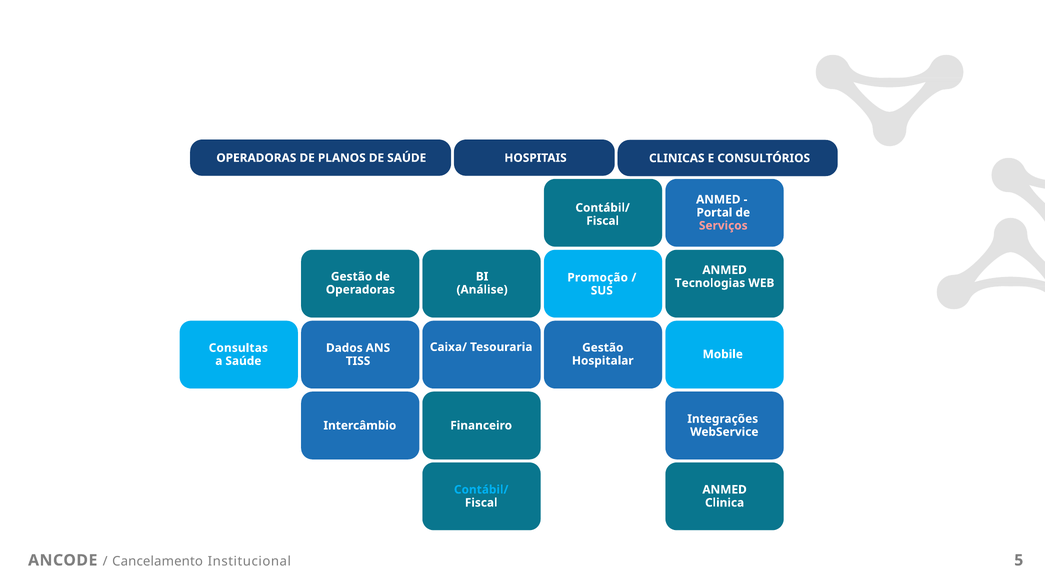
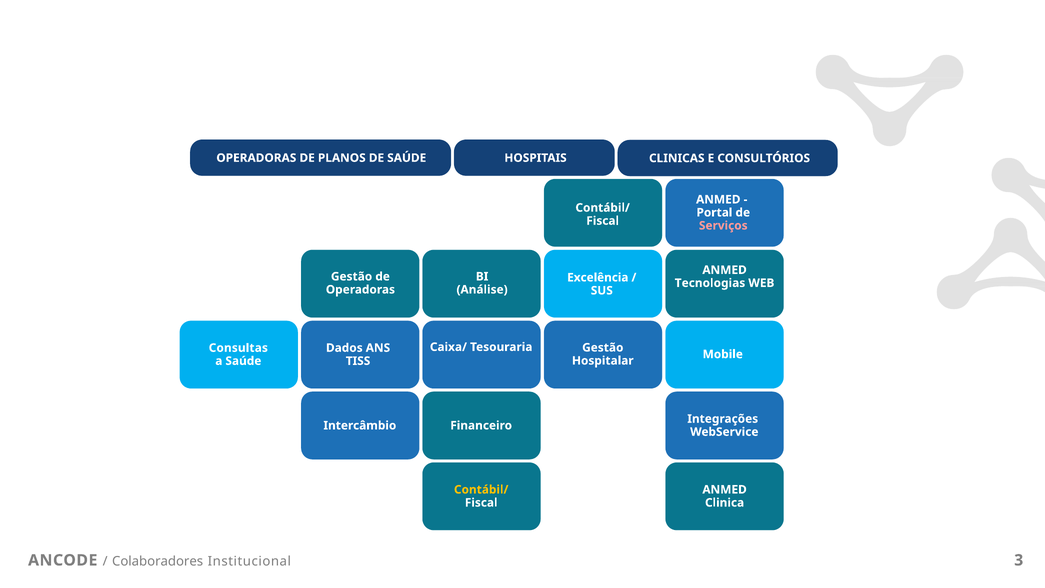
Promoção: Promoção -> Excelência
Contábil/ at (481, 490) colour: light blue -> yellow
Cancelamento: Cancelamento -> Colaboradores
5: 5 -> 3
